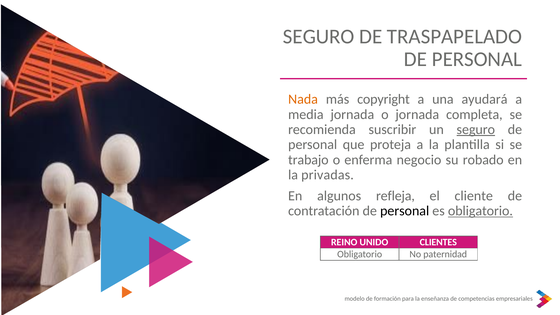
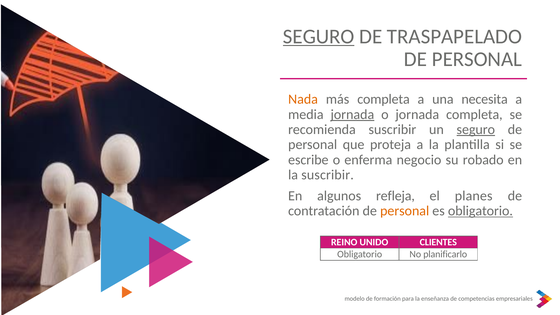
SEGURO at (319, 36) underline: none -> present
más copyright: copyright -> completa
ayudará: ayudará -> necesita
jornada at (352, 114) underline: none -> present
trabajo: trabajo -> escribe
la privadas: privadas -> suscribir
cliente: cliente -> planes
personal at (405, 211) colour: black -> orange
paternidad: paternidad -> planificarlo
